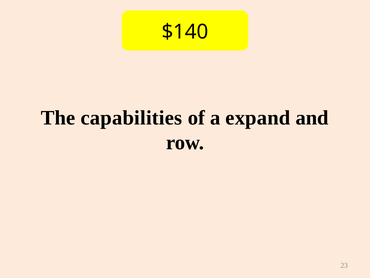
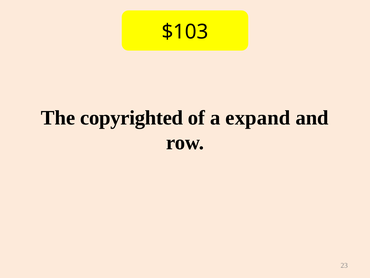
$140: $140 -> $103
capabilities: capabilities -> copyrighted
